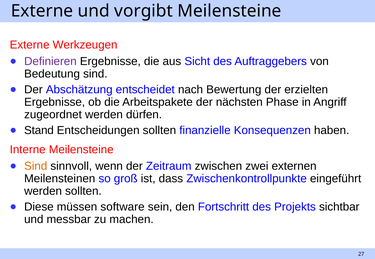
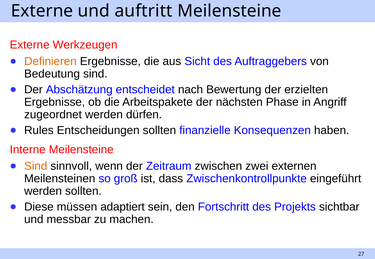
vorgibt: vorgibt -> auftritt
Definieren colour: purple -> orange
Stand: Stand -> Rules
software: software -> adaptiert
